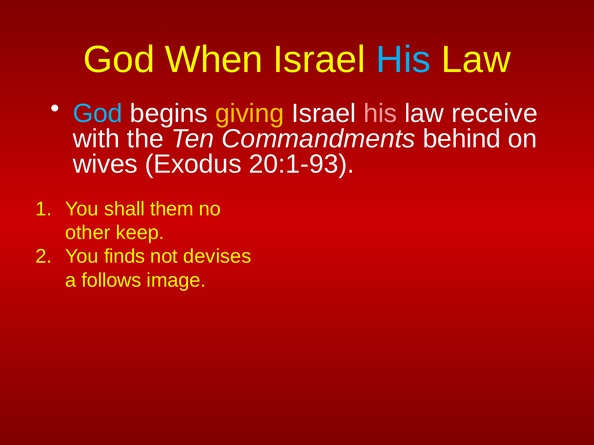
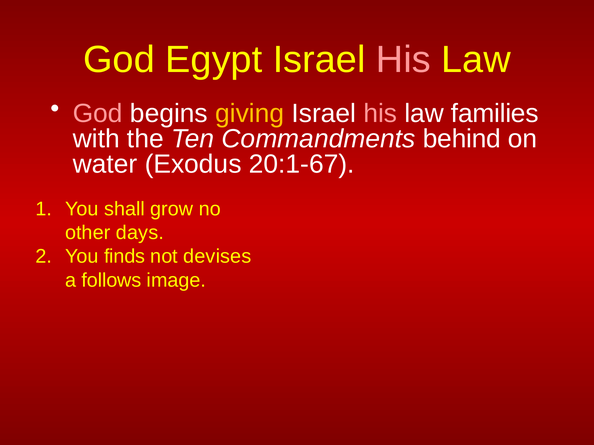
When: When -> Egypt
His at (403, 60) colour: light blue -> pink
God at (98, 114) colour: light blue -> pink
receive: receive -> families
wives: wives -> water
20:1-93: 20:1-93 -> 20:1-67
them: them -> grow
keep: keep -> days
